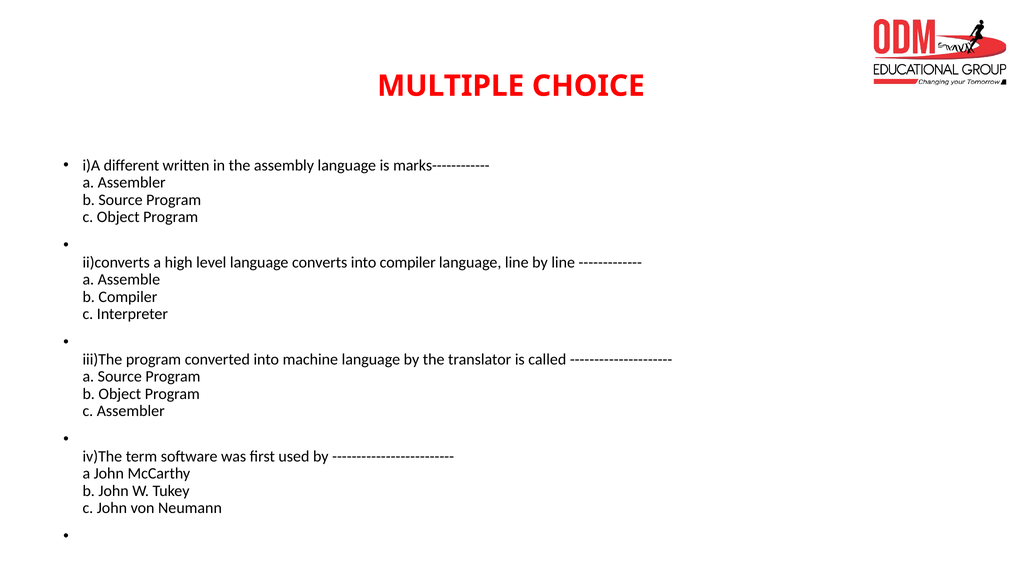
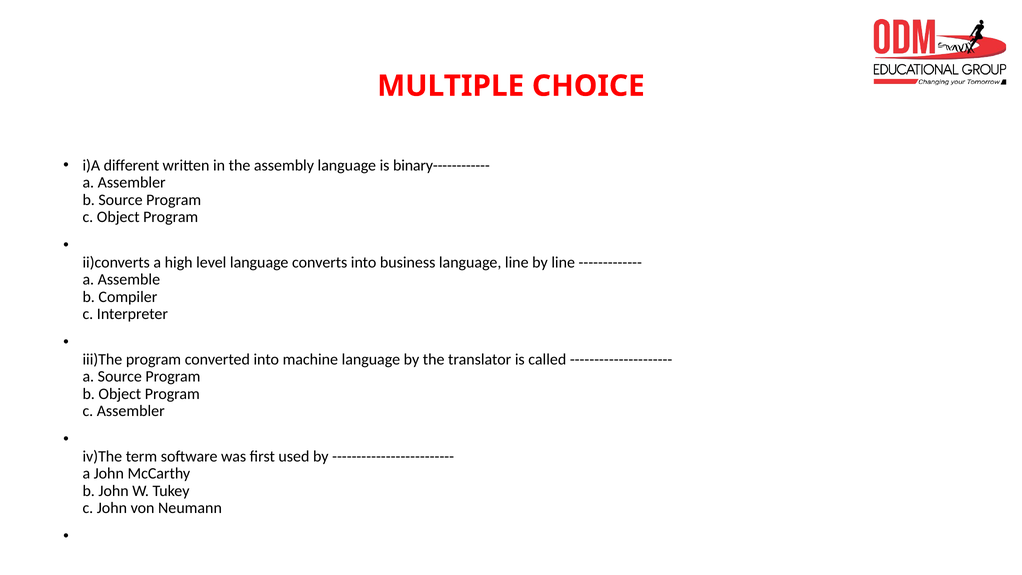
marks------------: marks------------ -> binary------------
into compiler: compiler -> business
